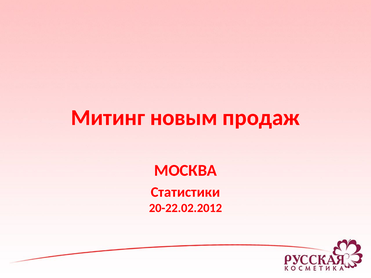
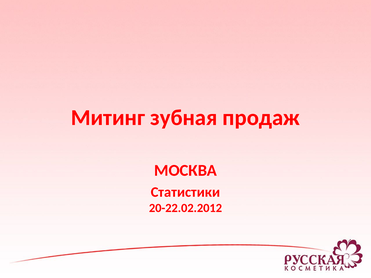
новым: новым -> зубная
